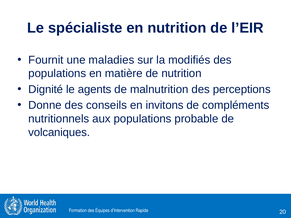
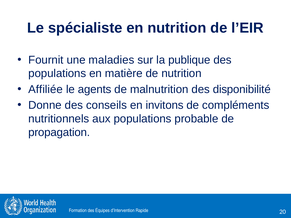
modifiés: modifiés -> publique
Dignité: Dignité -> Affiliée
perceptions: perceptions -> disponibilité
volcaniques: volcaniques -> propagation
